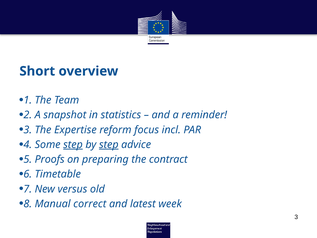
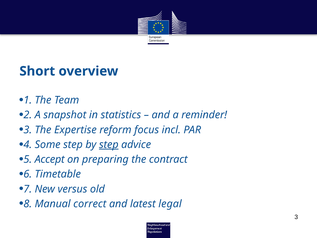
step at (73, 144) underline: present -> none
Proofs: Proofs -> Accept
week: week -> legal
